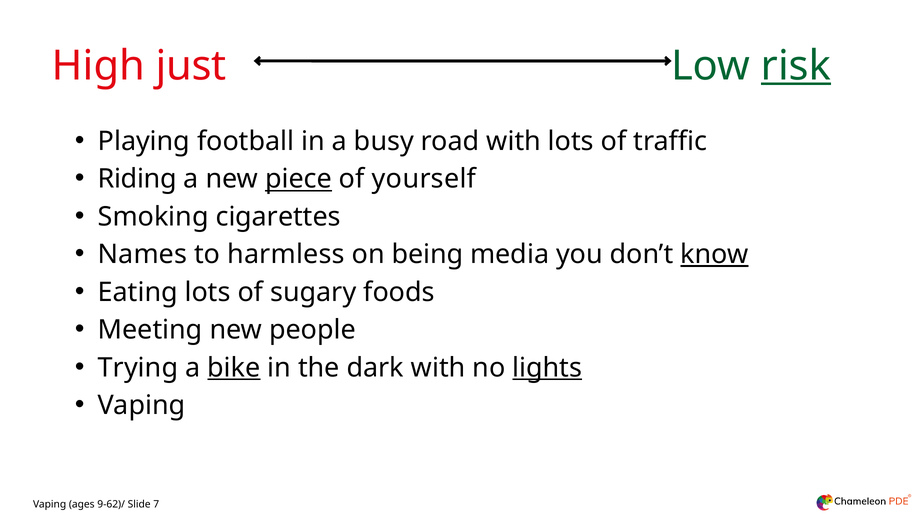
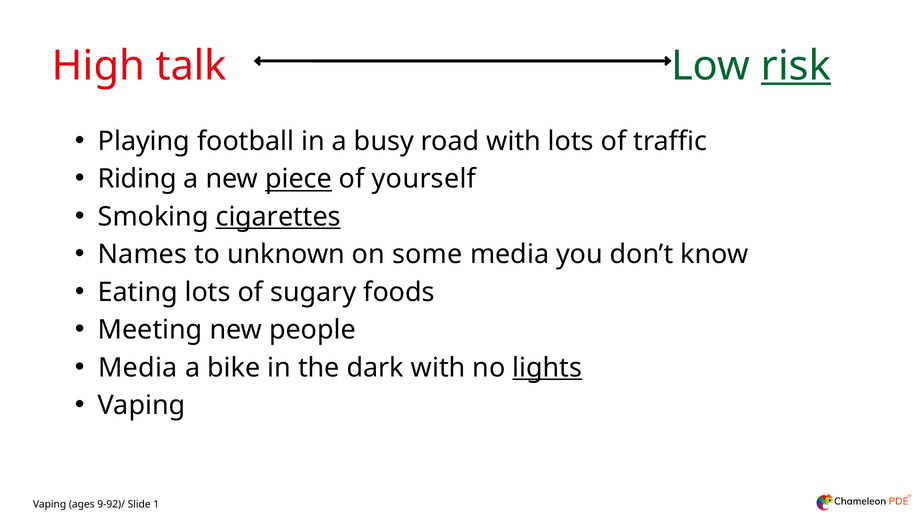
just: just -> talk
cigarettes underline: none -> present
harmless: harmless -> unknown
being: being -> some
know underline: present -> none
Trying at (138, 368): Trying -> Media
bike underline: present -> none
9-62)/: 9-62)/ -> 9-92)/
7: 7 -> 1
